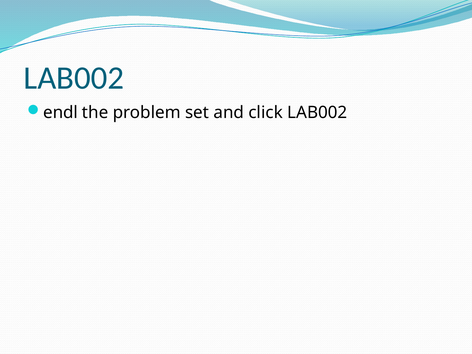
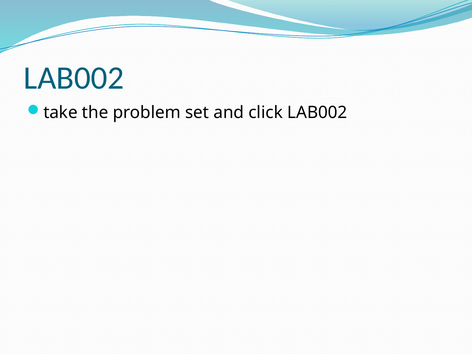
endl: endl -> take
